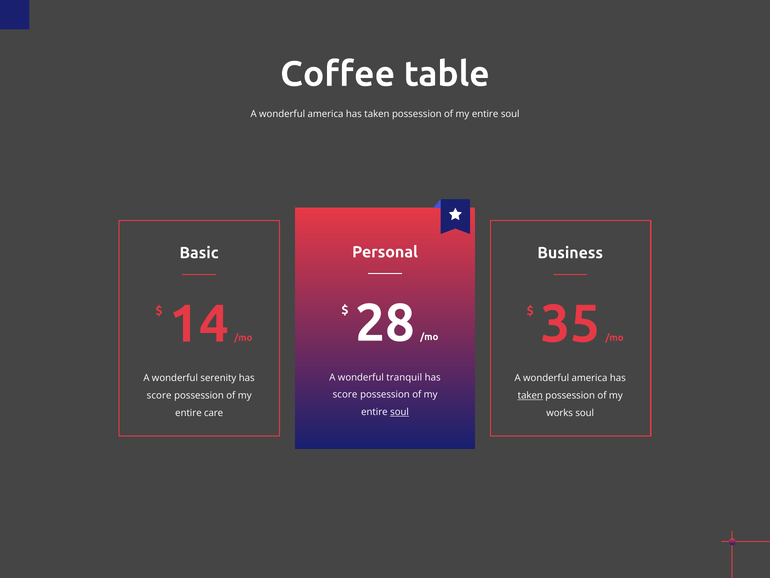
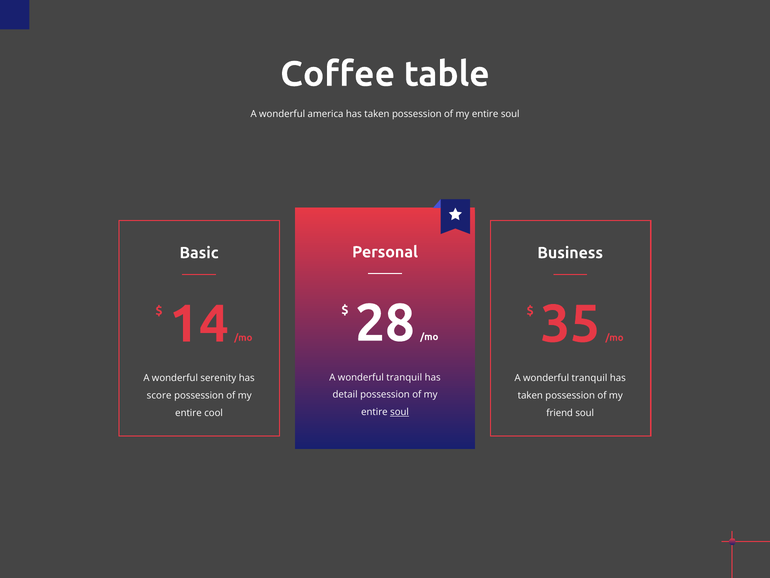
america at (590, 378): america -> tranquil
score at (345, 394): score -> detail
taken at (530, 395) underline: present -> none
care: care -> cool
works: works -> friend
